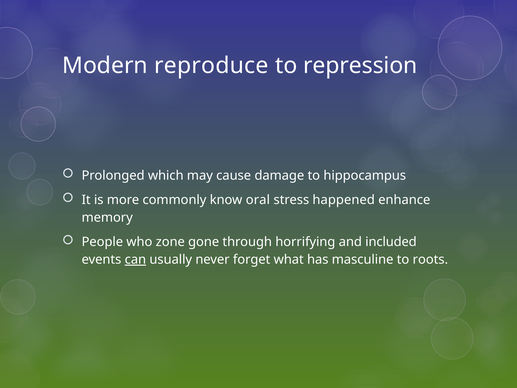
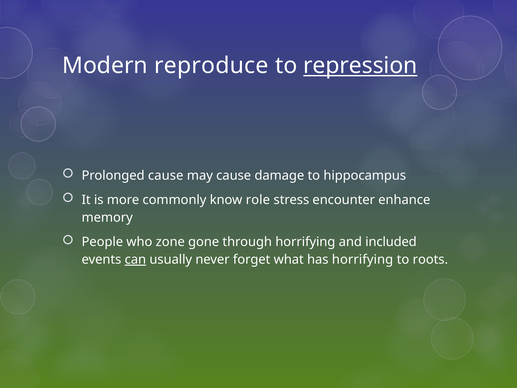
repression underline: none -> present
Prolonged which: which -> cause
oral: oral -> role
happened: happened -> encounter
has masculine: masculine -> horrifying
